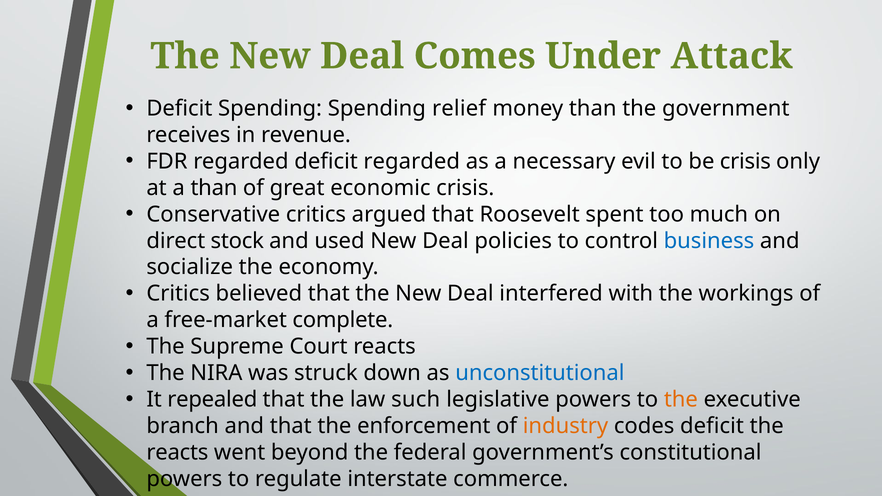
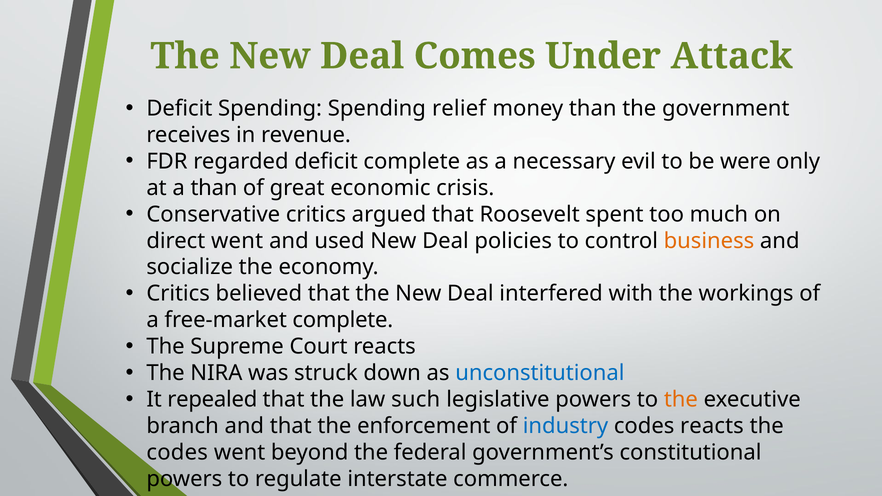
deficit regarded: regarded -> complete
be crisis: crisis -> were
direct stock: stock -> went
business colour: blue -> orange
industry colour: orange -> blue
codes deficit: deficit -> reacts
reacts at (177, 452): reacts -> codes
